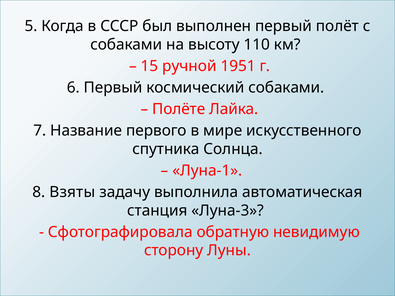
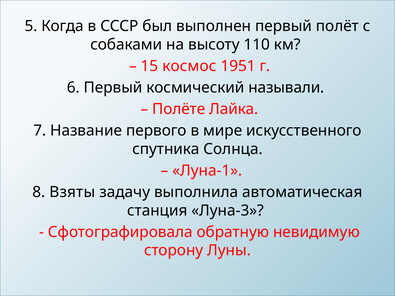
ручной: ручной -> космос
космический собаками: собаками -> называли
